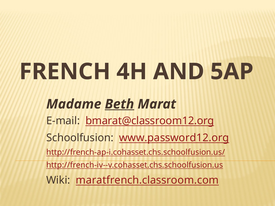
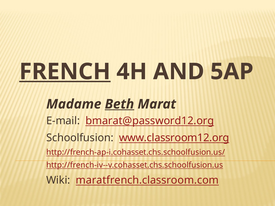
FRENCH underline: none -> present
bmarat@classroom12.org: bmarat@classroom12.org -> bmarat@password12.org
www.password12.org: www.password12.org -> www.classroom12.org
